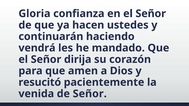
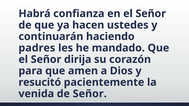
Gloria: Gloria -> Habrá
vendrá: vendrá -> padres
